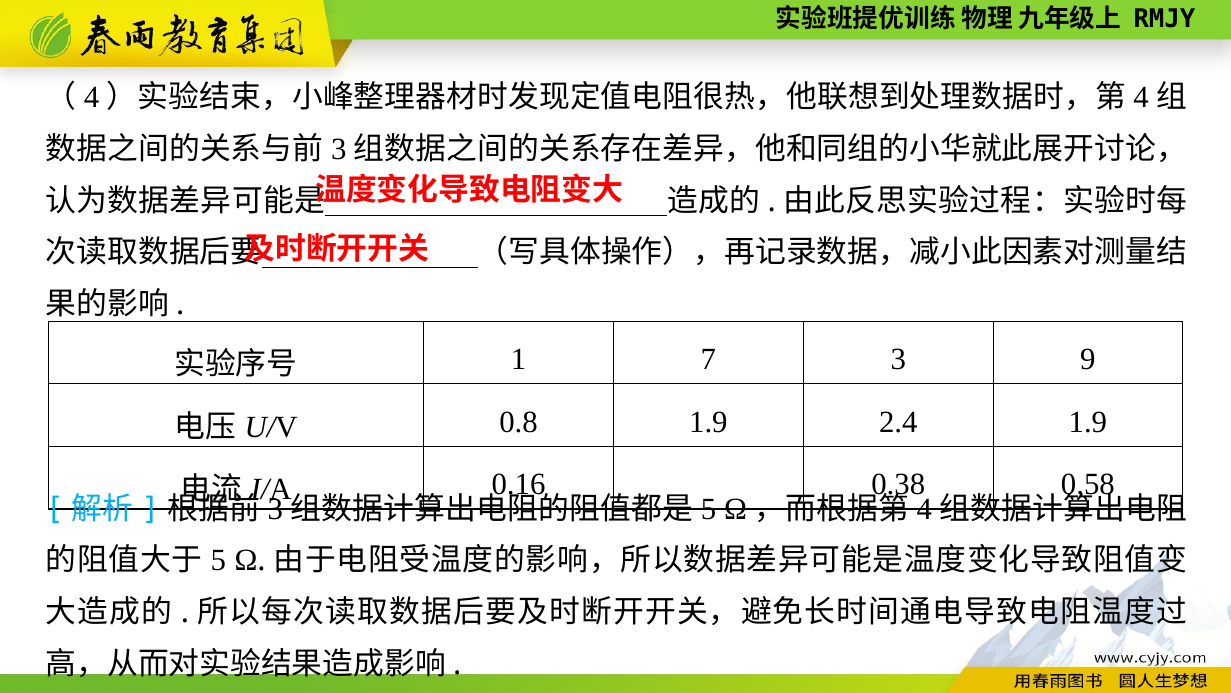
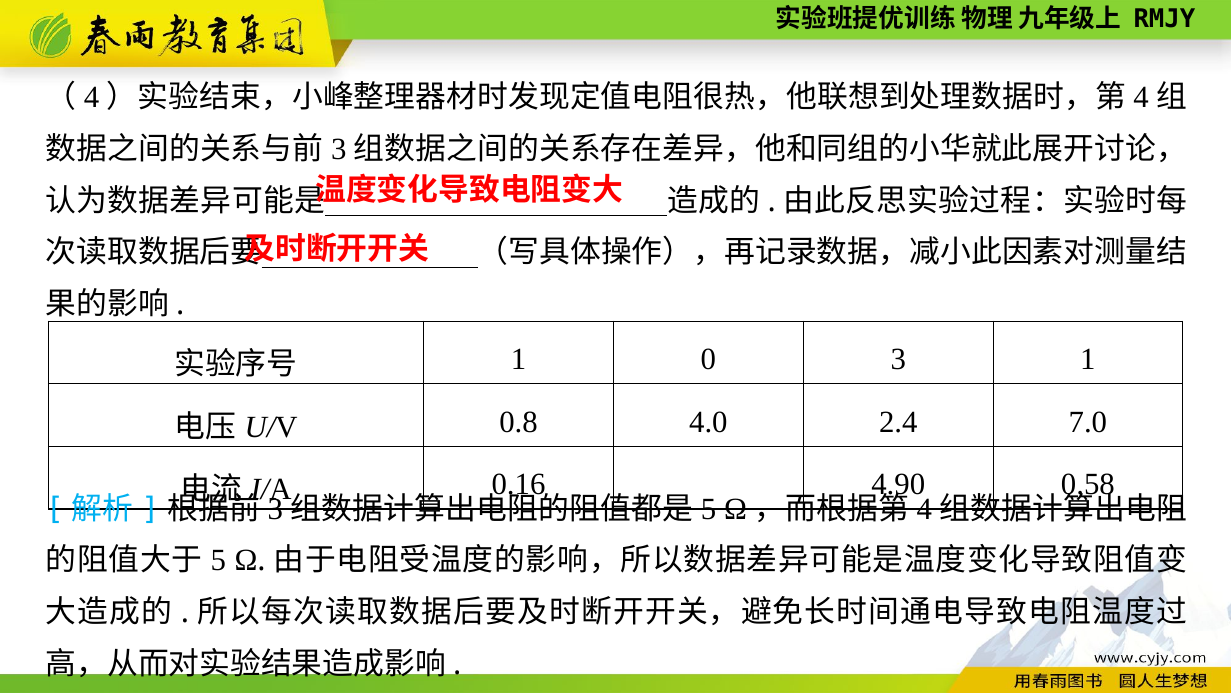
7: 7 -> 0
3 9: 9 -> 1
0.8 1.9: 1.9 -> 4.0
2.4 1.9: 1.9 -> 7.0
0.38: 0.38 -> 4.90
